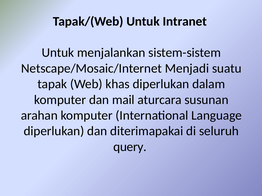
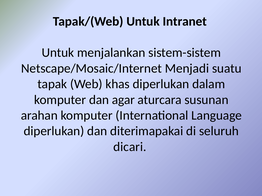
mail: mail -> agar
query: query -> dicari
